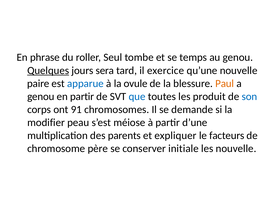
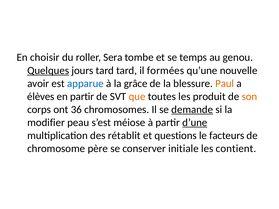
phrase: phrase -> choisir
Seul: Seul -> Sera
jours sera: sera -> tard
exercice: exercice -> formées
paire: paire -> avoir
ovule: ovule -> grâce
genou at (41, 97): genou -> élèves
que colour: blue -> orange
son colour: blue -> orange
91: 91 -> 36
demande underline: none -> present
d’une underline: none -> present
parents: parents -> rétablit
expliquer: expliquer -> questions
les nouvelle: nouvelle -> contient
